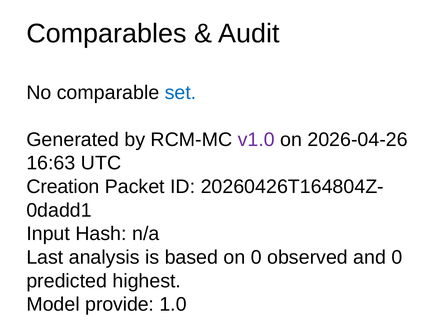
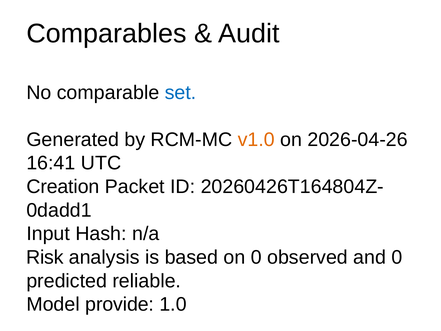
v1.0 colour: purple -> orange
16:63: 16:63 -> 16:41
Last: Last -> Risk
highest: highest -> reliable
